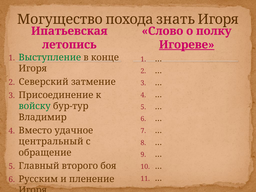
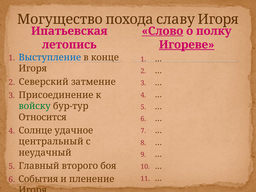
знать: знать -> славу
Слово underline: none -> present
Выступление colour: green -> blue
Владимир: Владимир -> Относится
Вместо: Вместо -> Солнце
обращение: обращение -> неудачный
Русским: Русским -> События
